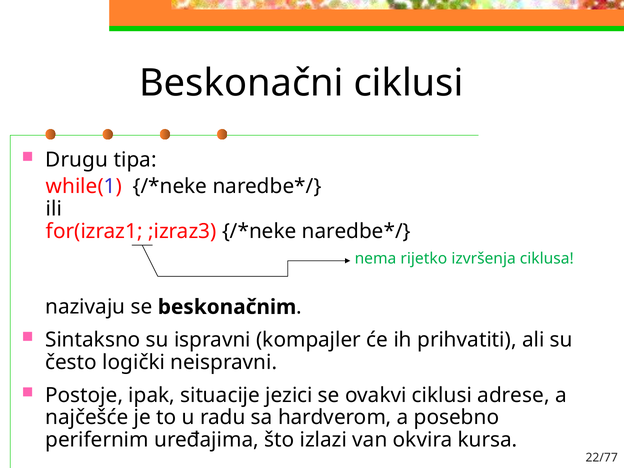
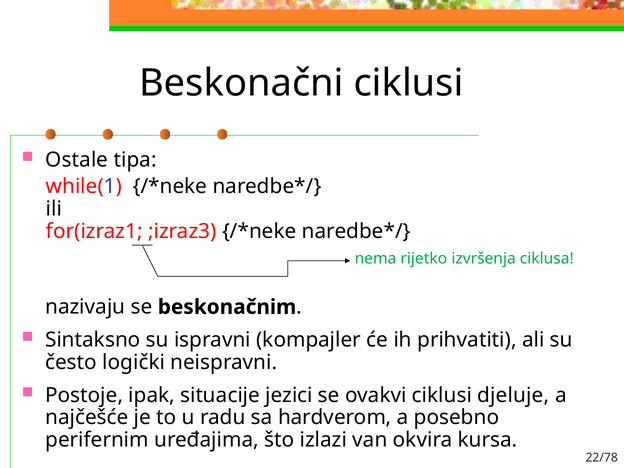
Drugu: Drugu -> Ostale
adrese: adrese -> djeluje
22/77: 22/77 -> 22/78
